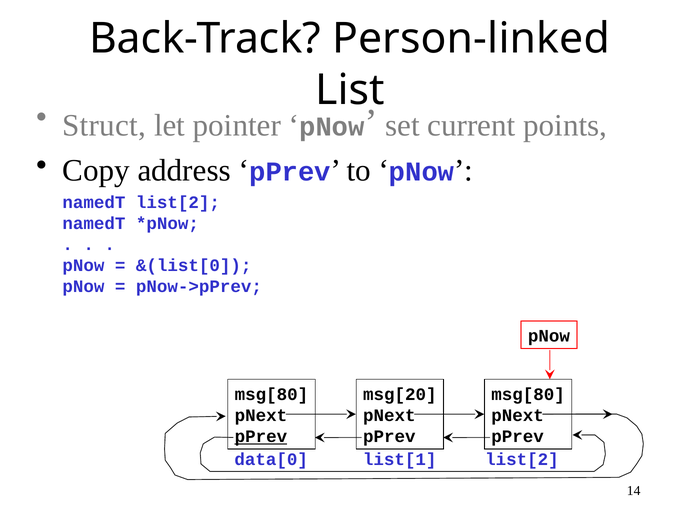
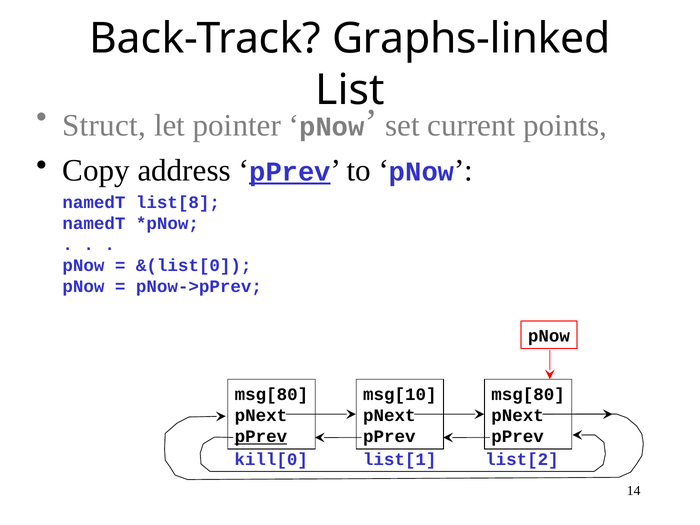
Person-linked: Person-linked -> Graphs-linked
pPrev at (290, 172) underline: none -> present
namedT list[2: list[2 -> list[8
msg[20: msg[20 -> msg[10
data[0: data[0 -> kill[0
